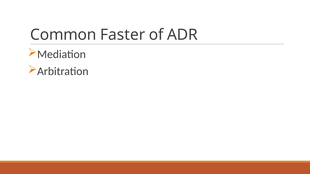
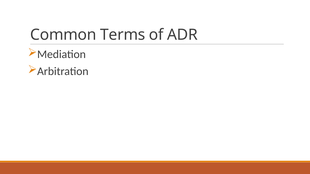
Faster: Faster -> Terms
